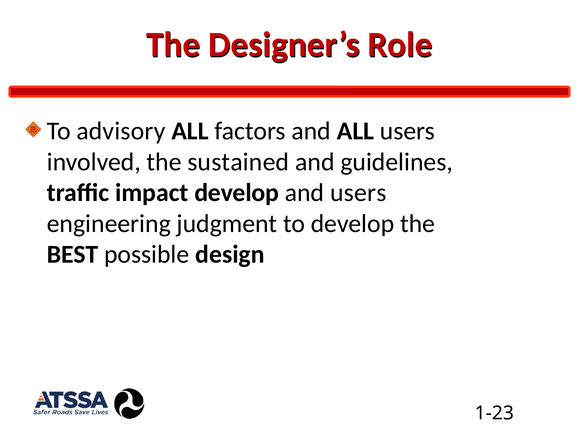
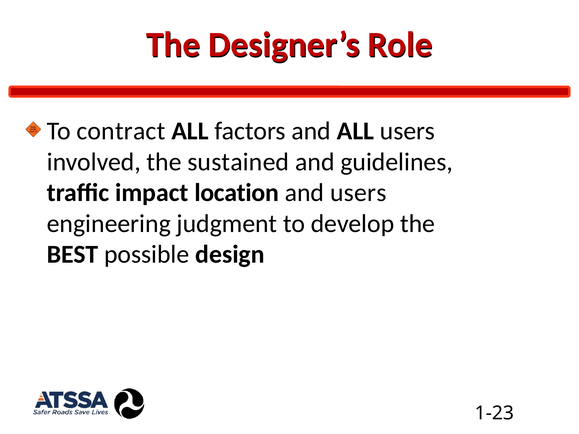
advisory: advisory -> contract
impact develop: develop -> location
